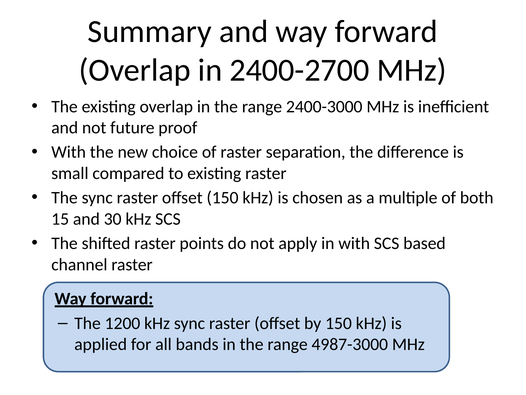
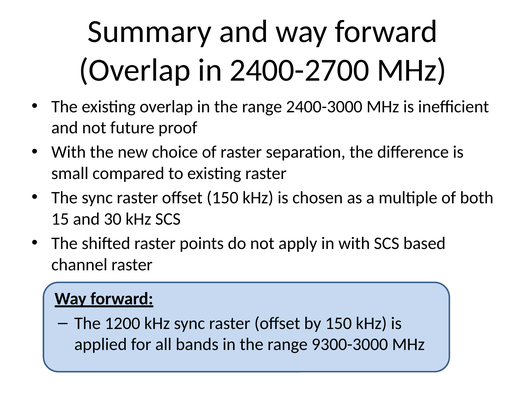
4987-3000: 4987-3000 -> 9300-3000
